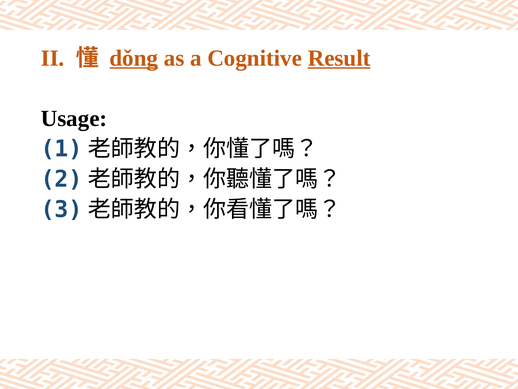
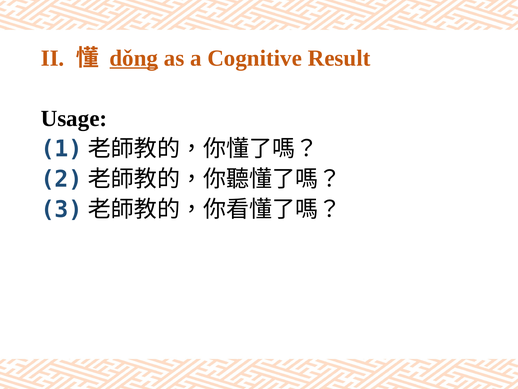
Result underline: present -> none
